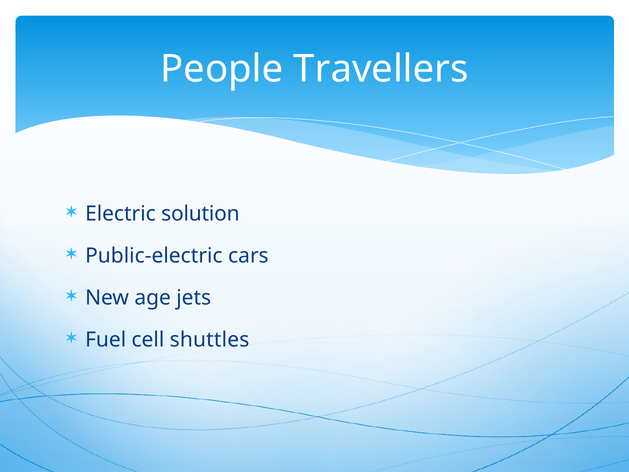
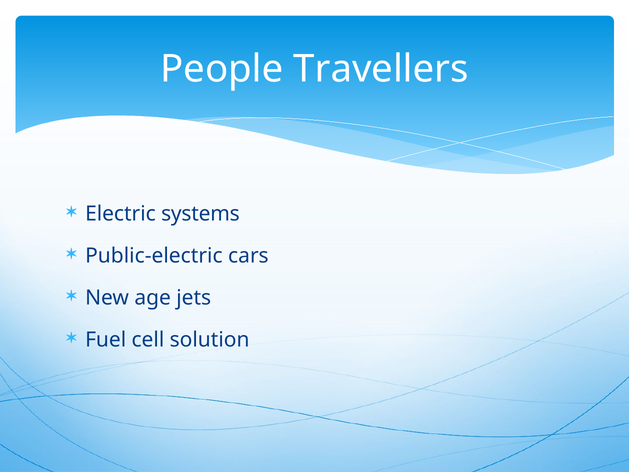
solution: solution -> systems
shuttles: shuttles -> solution
